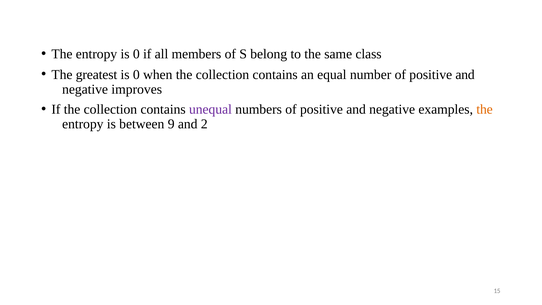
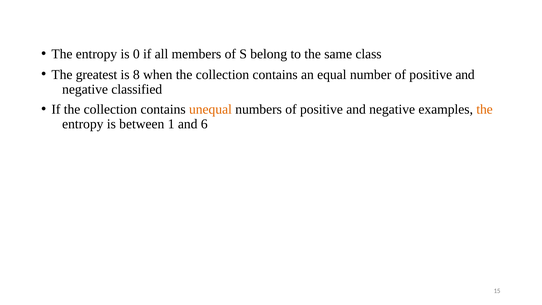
0 at (136, 75): 0 -> 8
improves: improves -> classified
unequal colour: purple -> orange
9: 9 -> 1
2: 2 -> 6
